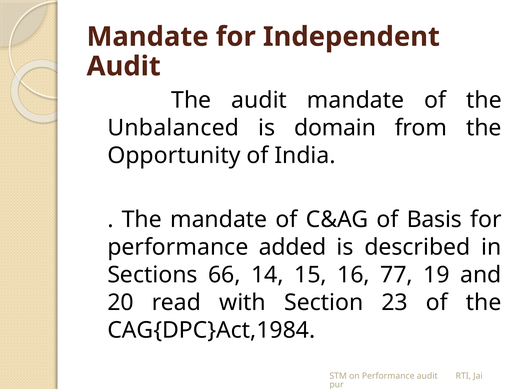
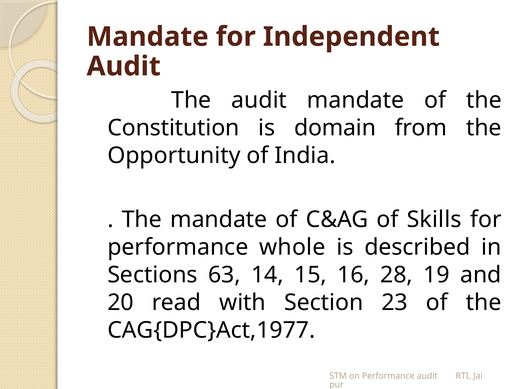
Unbalanced: Unbalanced -> Constitution
Basis: Basis -> Skills
added: added -> whole
66: 66 -> 63
77: 77 -> 28
CAG{DPC}Act,1984: CAG{DPC}Act,1984 -> CAG{DPC}Act,1977
